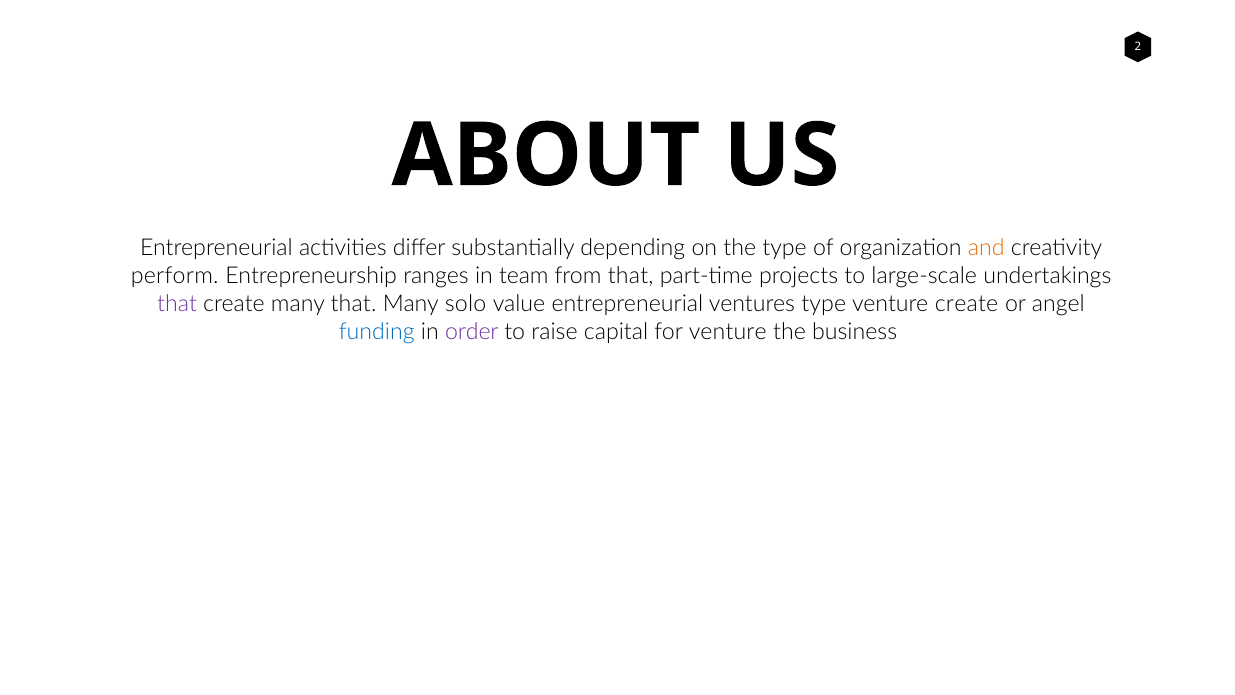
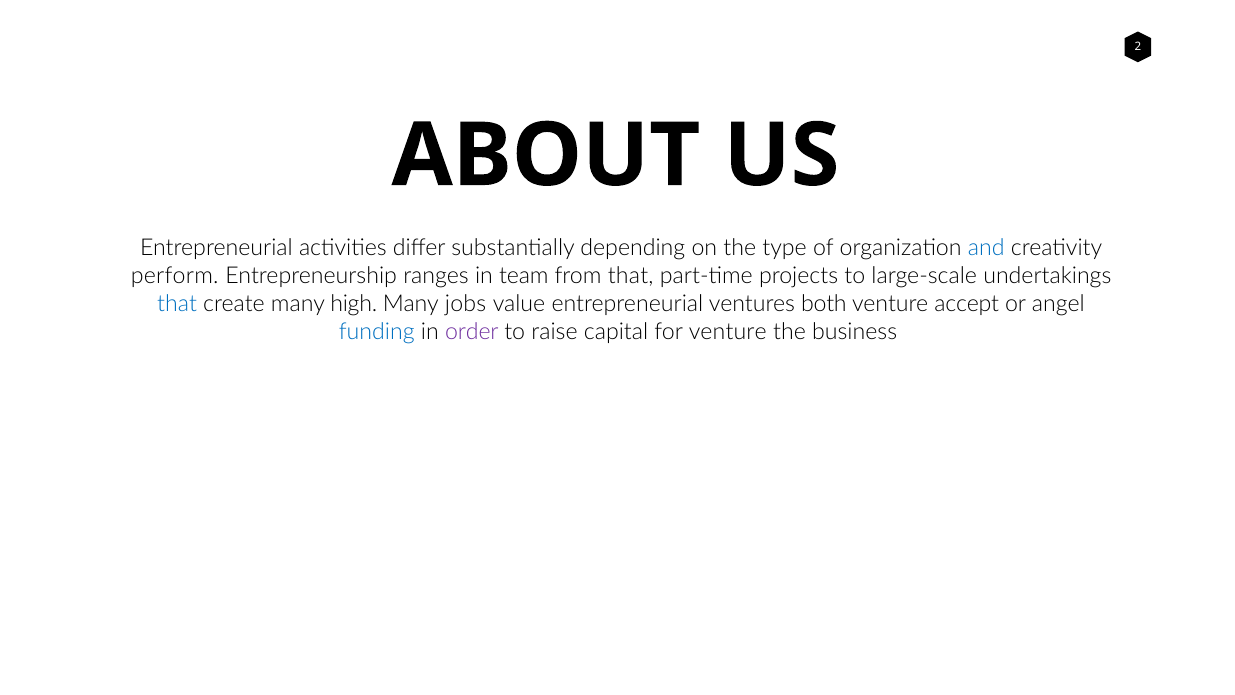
and colour: orange -> blue
that at (177, 304) colour: purple -> blue
many that: that -> high
solo: solo -> jobs
ventures type: type -> both
venture create: create -> accept
